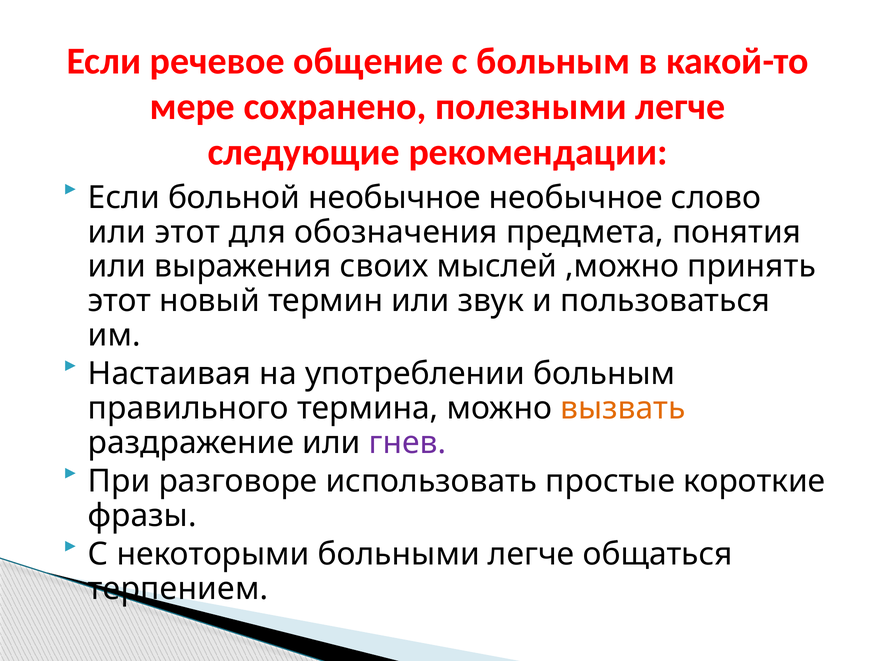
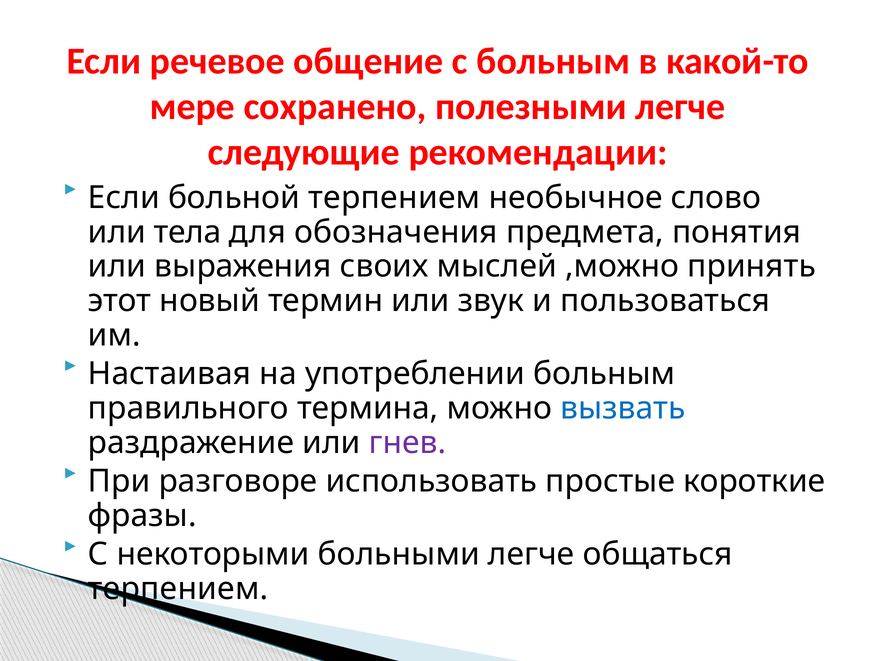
больной необычное: необычное -> терпением
или этот: этот -> тела
вызвать colour: orange -> blue
